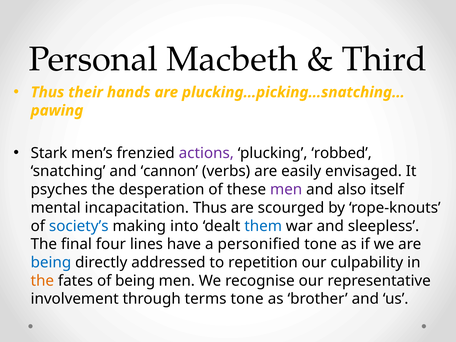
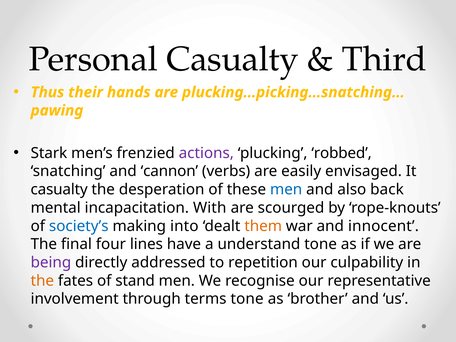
Personal Macbeth: Macbeth -> Casualty
psyches at (59, 190): psyches -> casualty
men at (286, 190) colour: purple -> blue
itself: itself -> back
incapacitation Thus: Thus -> With
them colour: blue -> orange
sleepless: sleepless -> innocent
personified: personified -> understand
being at (51, 262) colour: blue -> purple
of being: being -> stand
